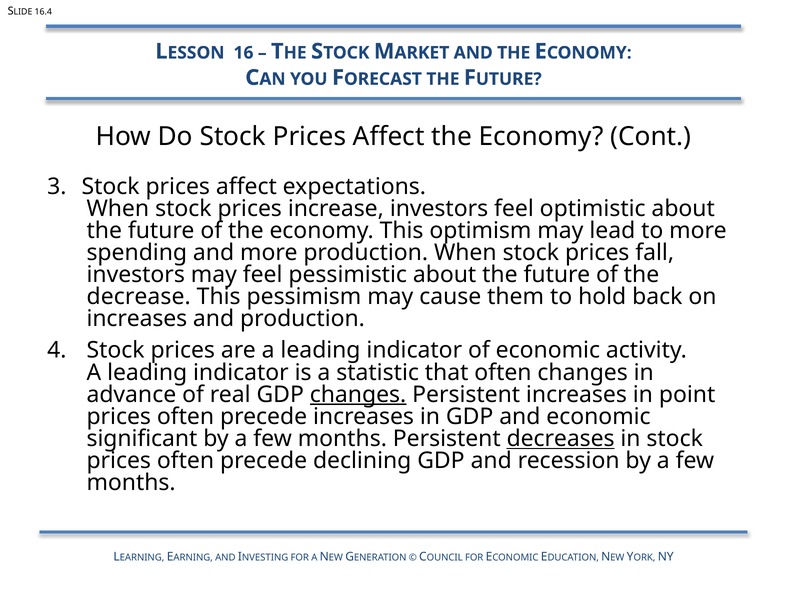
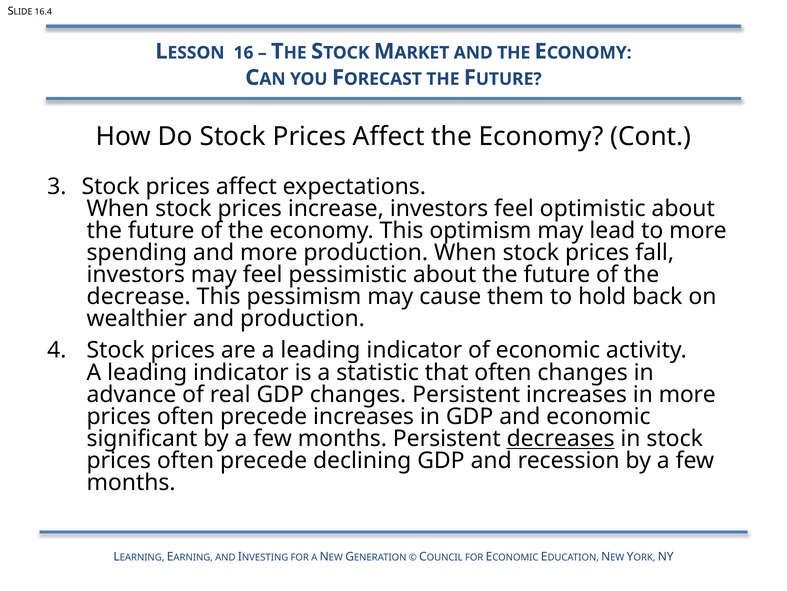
increases at (137, 319): increases -> wealthier
changes at (358, 394) underline: present -> none
in point: point -> more
